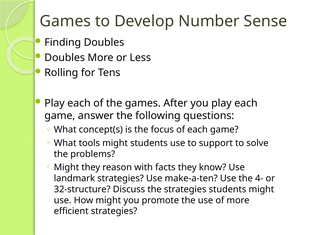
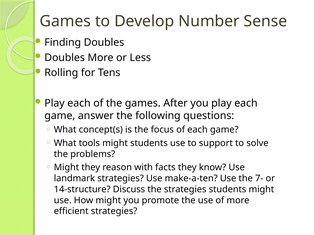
4-: 4- -> 7-
32-structure: 32-structure -> 14-structure
